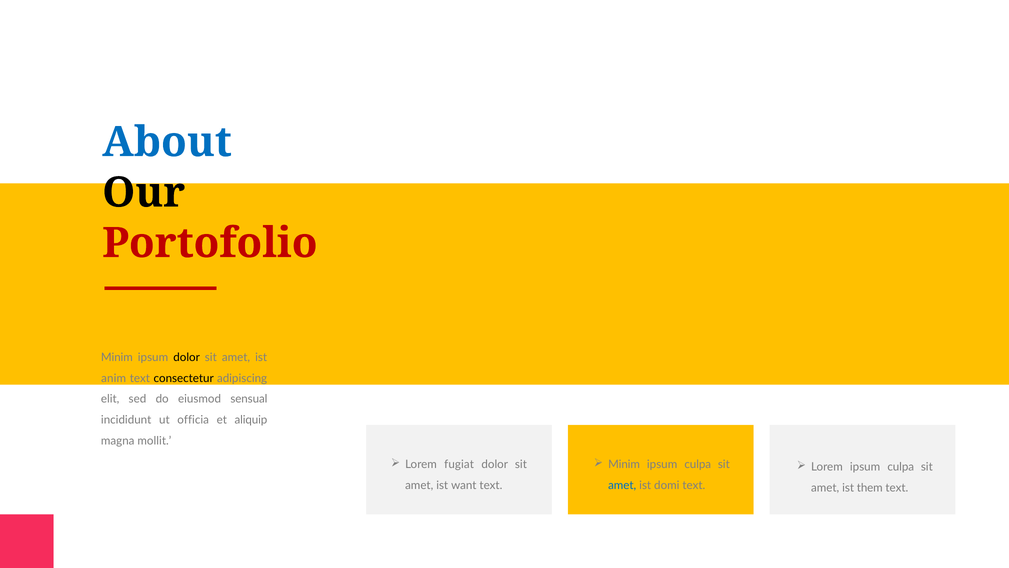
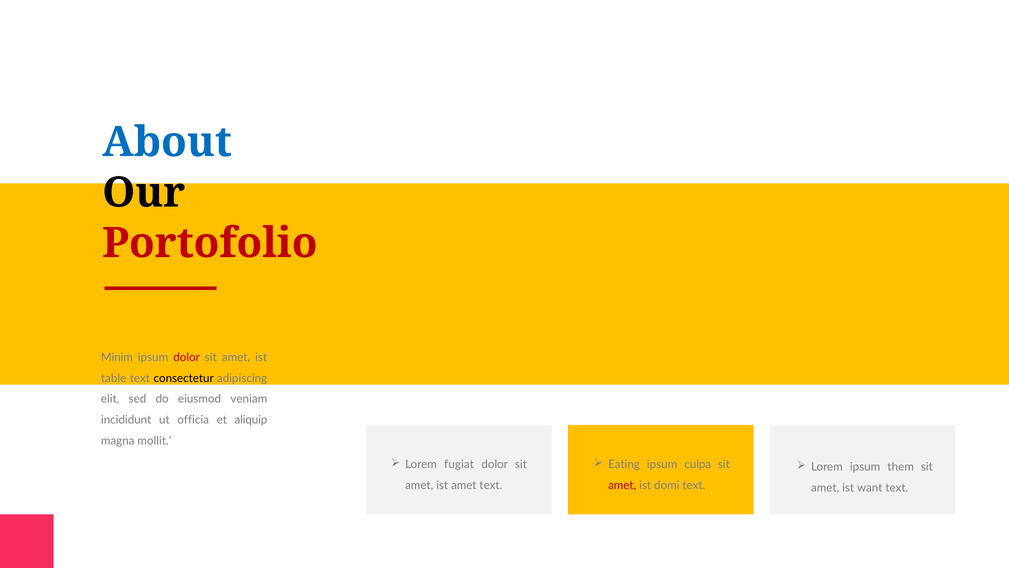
dolor at (187, 357) colour: black -> red
anim: anim -> table
sensual: sensual -> veniam
Minim at (624, 464): Minim -> Eating
Lorem ipsum culpa: culpa -> them
ist want: want -> amet
amet at (622, 485) colour: blue -> red
them: them -> want
